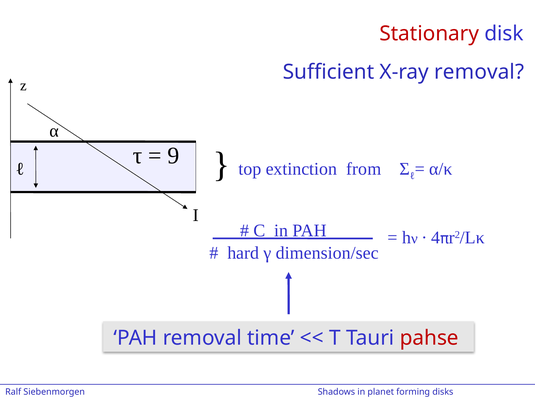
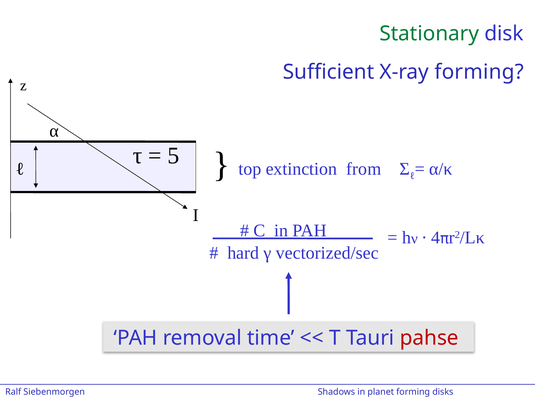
Stationary colour: red -> green
X-ray removal: removal -> forming
9: 9 -> 5
dimension/sec: dimension/sec -> vectorized/sec
